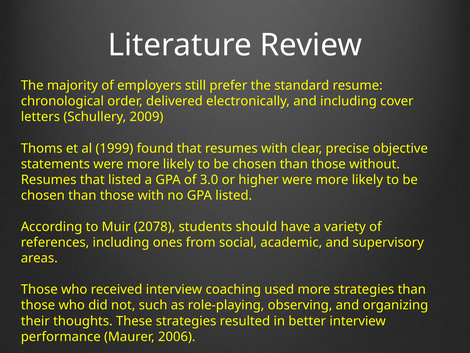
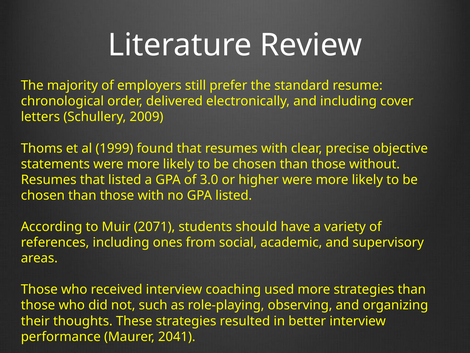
2078: 2078 -> 2071
2006: 2006 -> 2041
